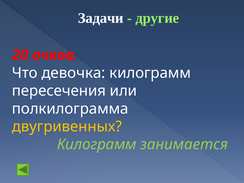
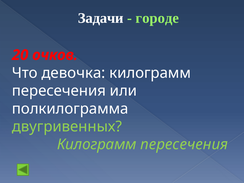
другие: другие -> городе
двугривенных colour: yellow -> light green
занимается at (184, 144): занимается -> пересечения
